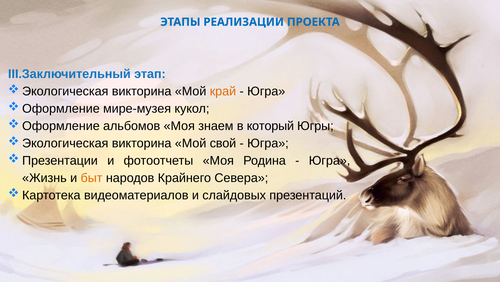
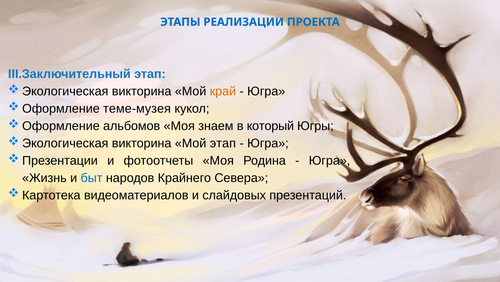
мире-музея: мире-музея -> теме-музея
Мой свой: свой -> этап
быт colour: orange -> blue
